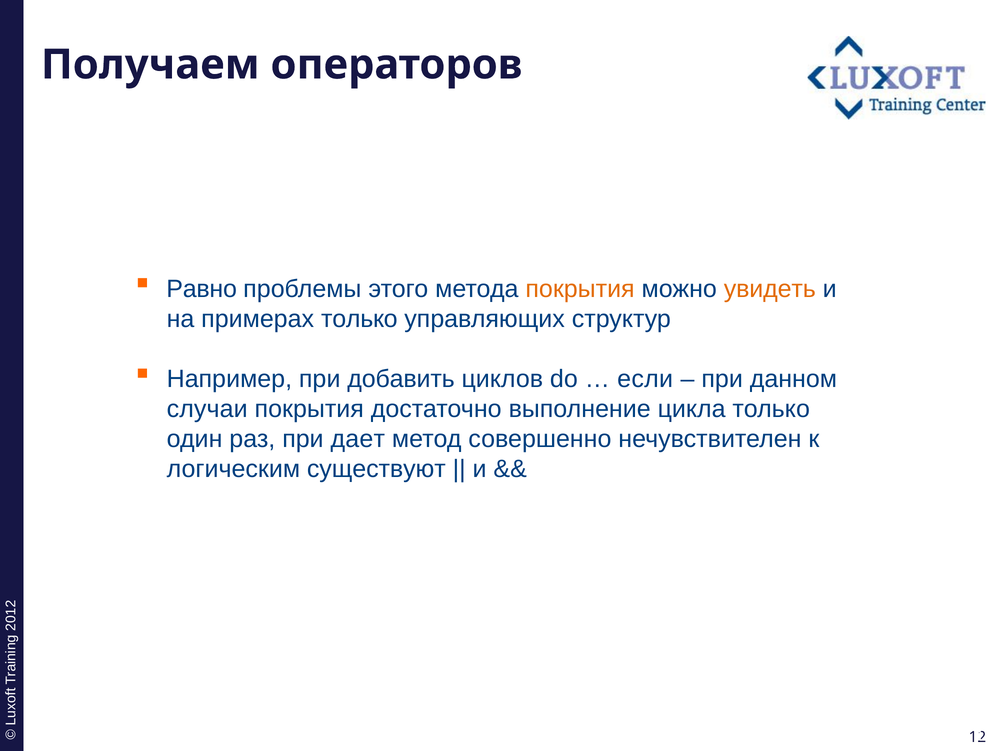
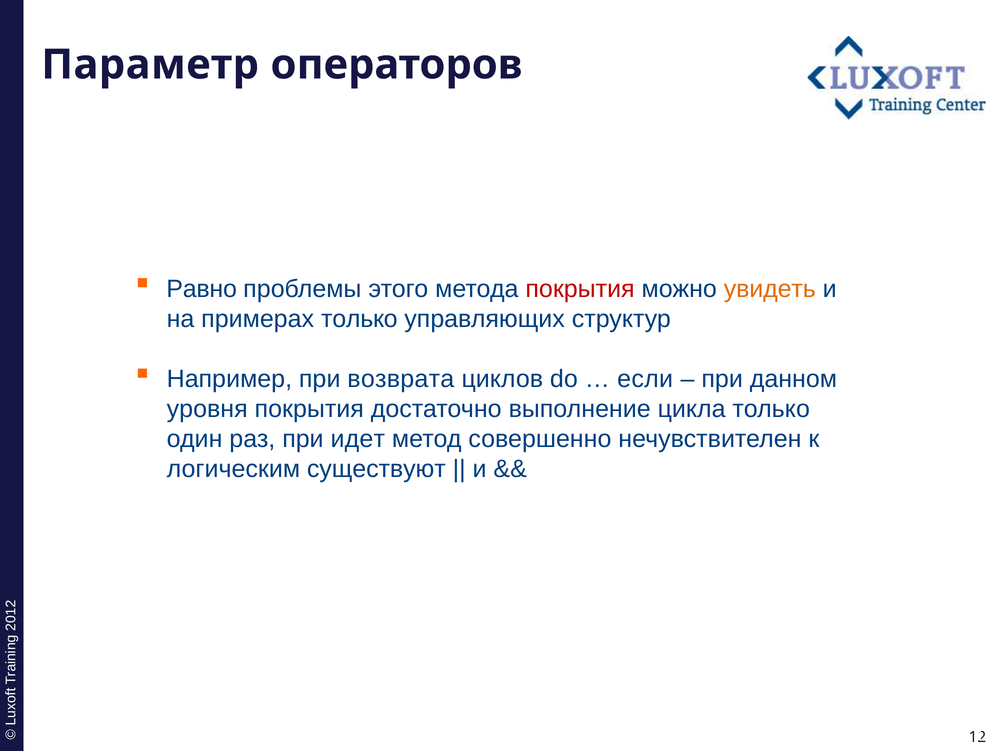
Получаем: Получаем -> Параметр
покрытия at (580, 289) colour: orange -> red
добавить: добавить -> возврата
случаи: случаи -> уровня
дает: дает -> идет
